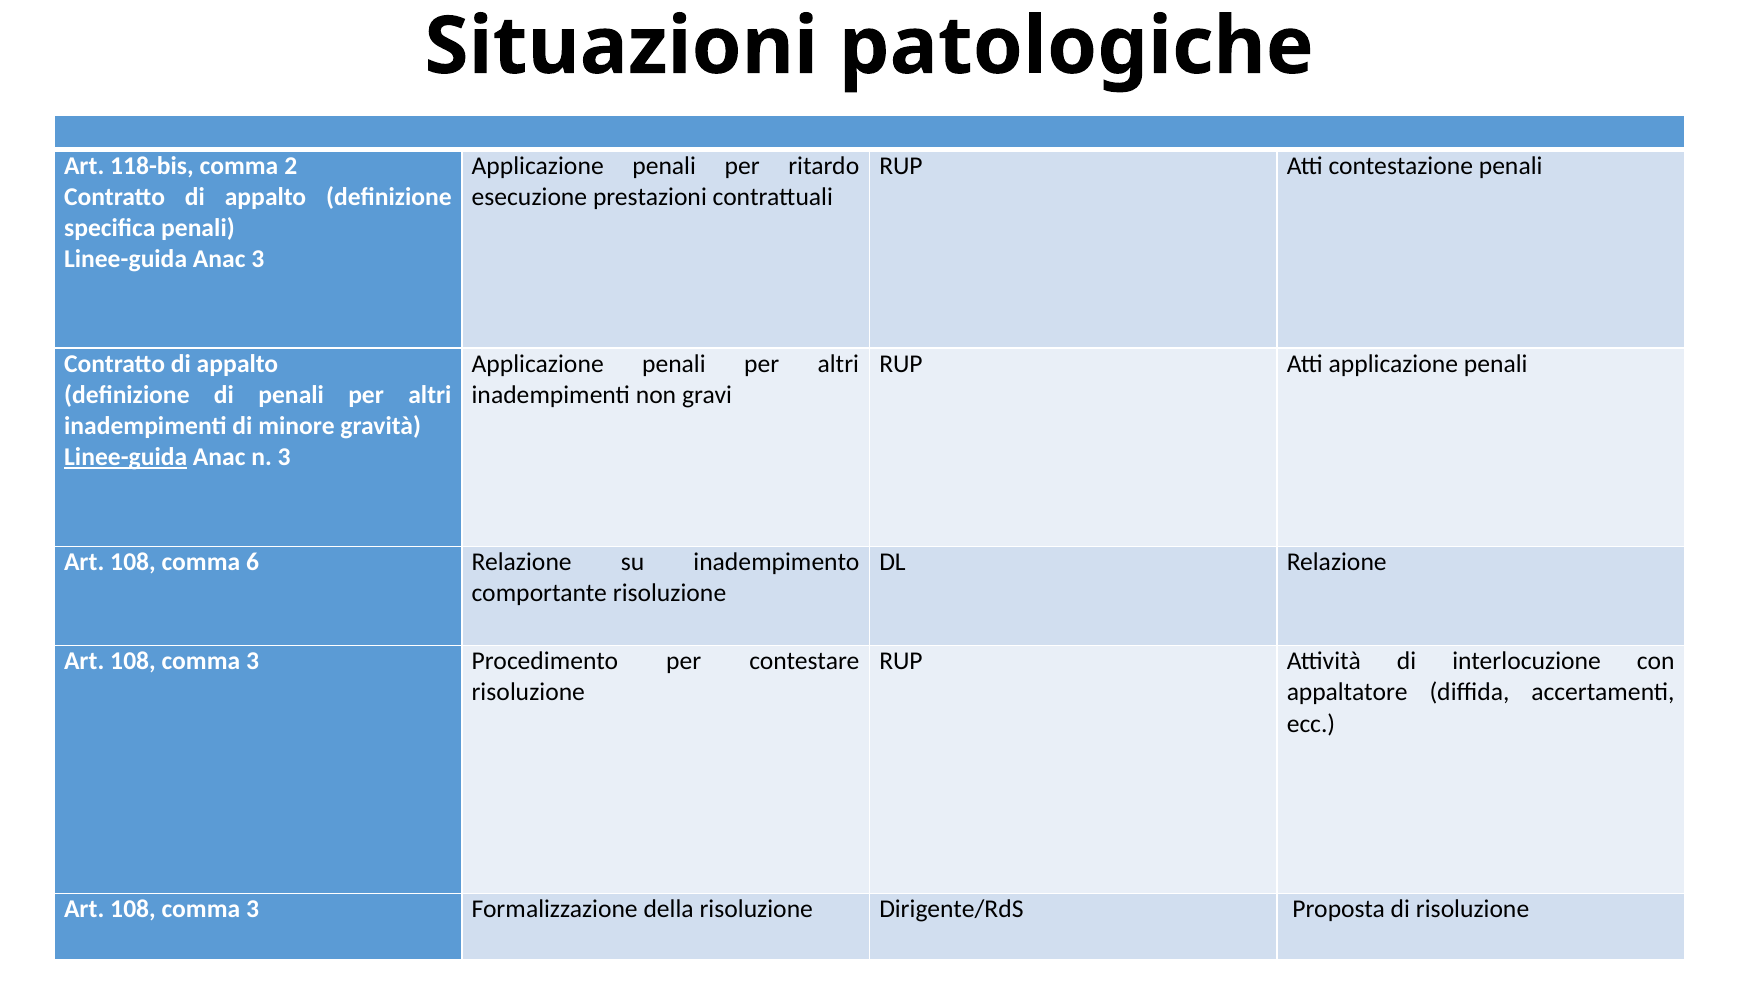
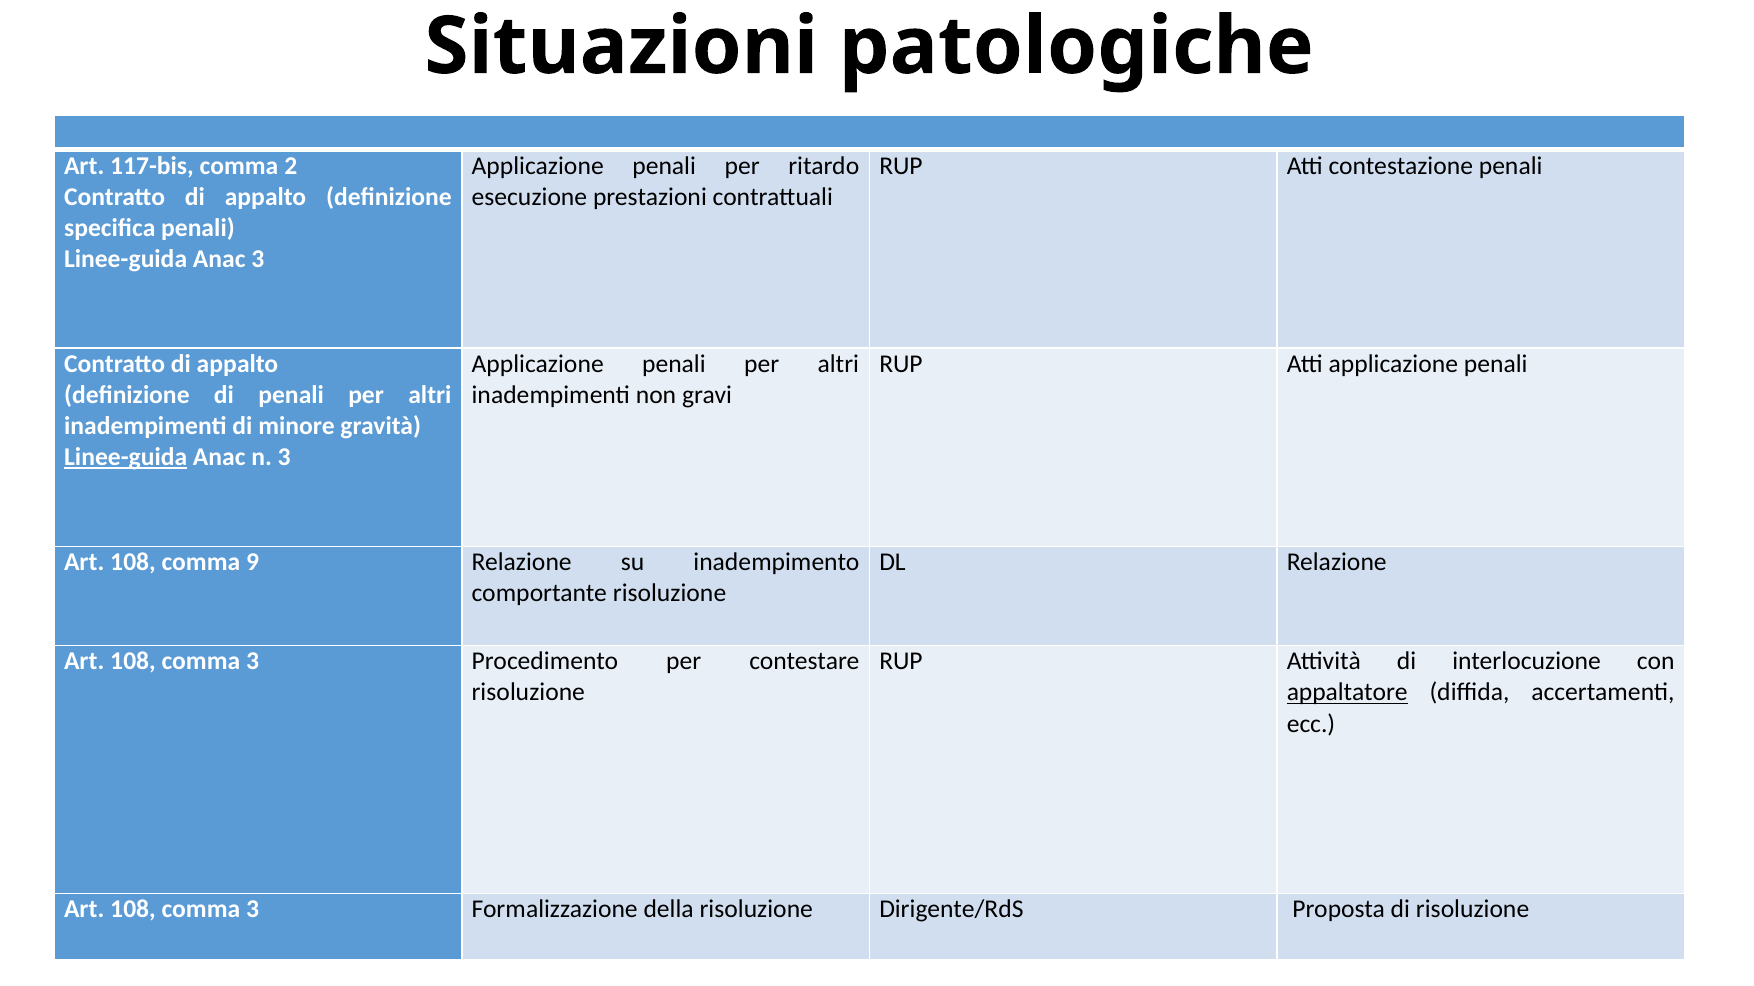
118-bis: 118-bis -> 117-bis
6: 6 -> 9
appaltatore underline: none -> present
